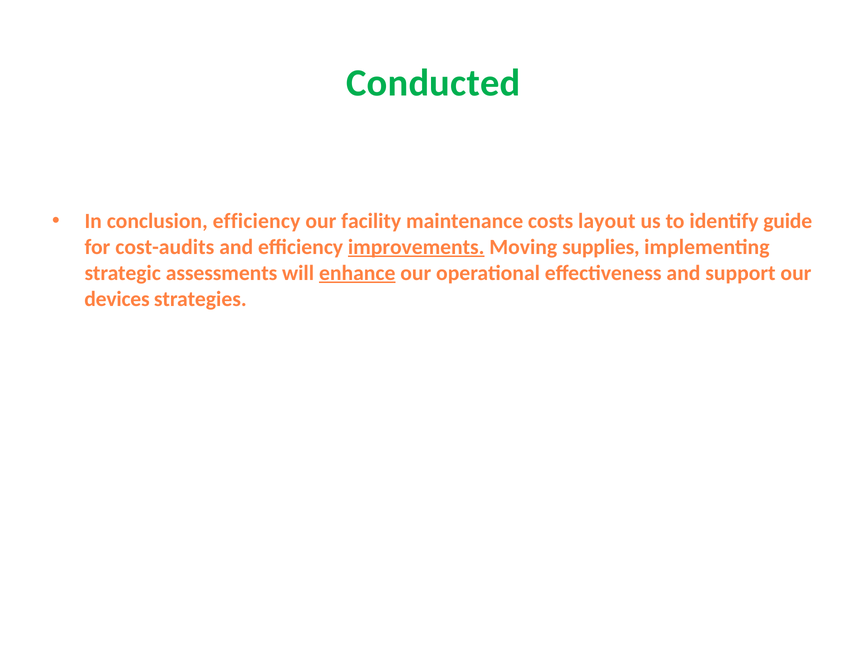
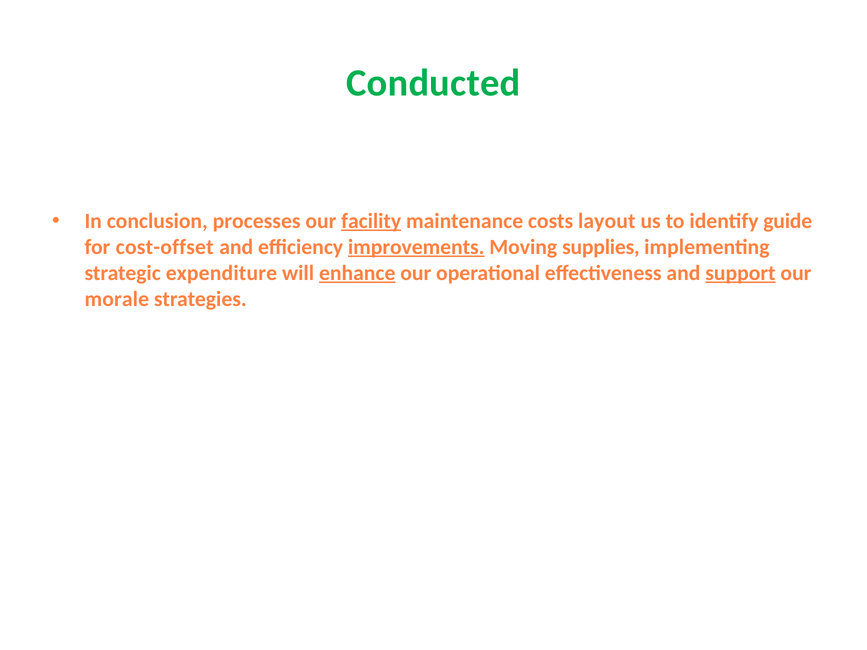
conclusion efficiency: efficiency -> processes
facility underline: none -> present
cost-audits: cost-audits -> cost-offset
assessments: assessments -> expenditure
support underline: none -> present
devices: devices -> morale
